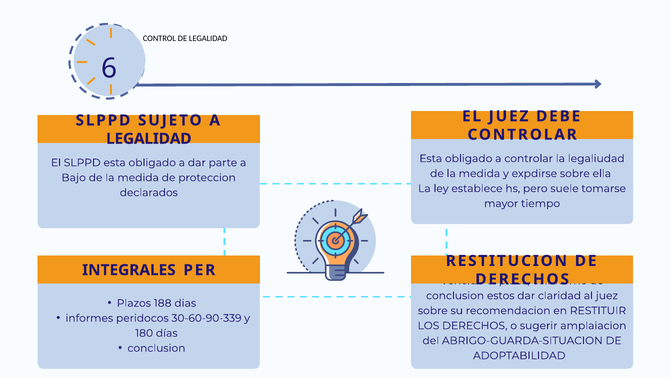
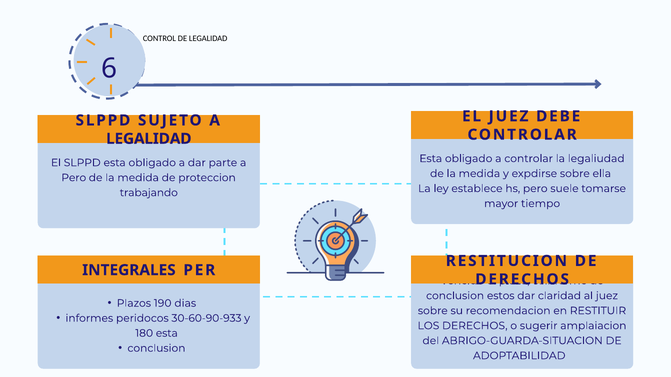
Bajo at (74, 178): Bajo -> Pero
declarados: declarados -> trabajando
188: 188 -> 190
30-60-90-339: 30-60-90-339 -> 30-60-90-933
180 días: días -> esta
